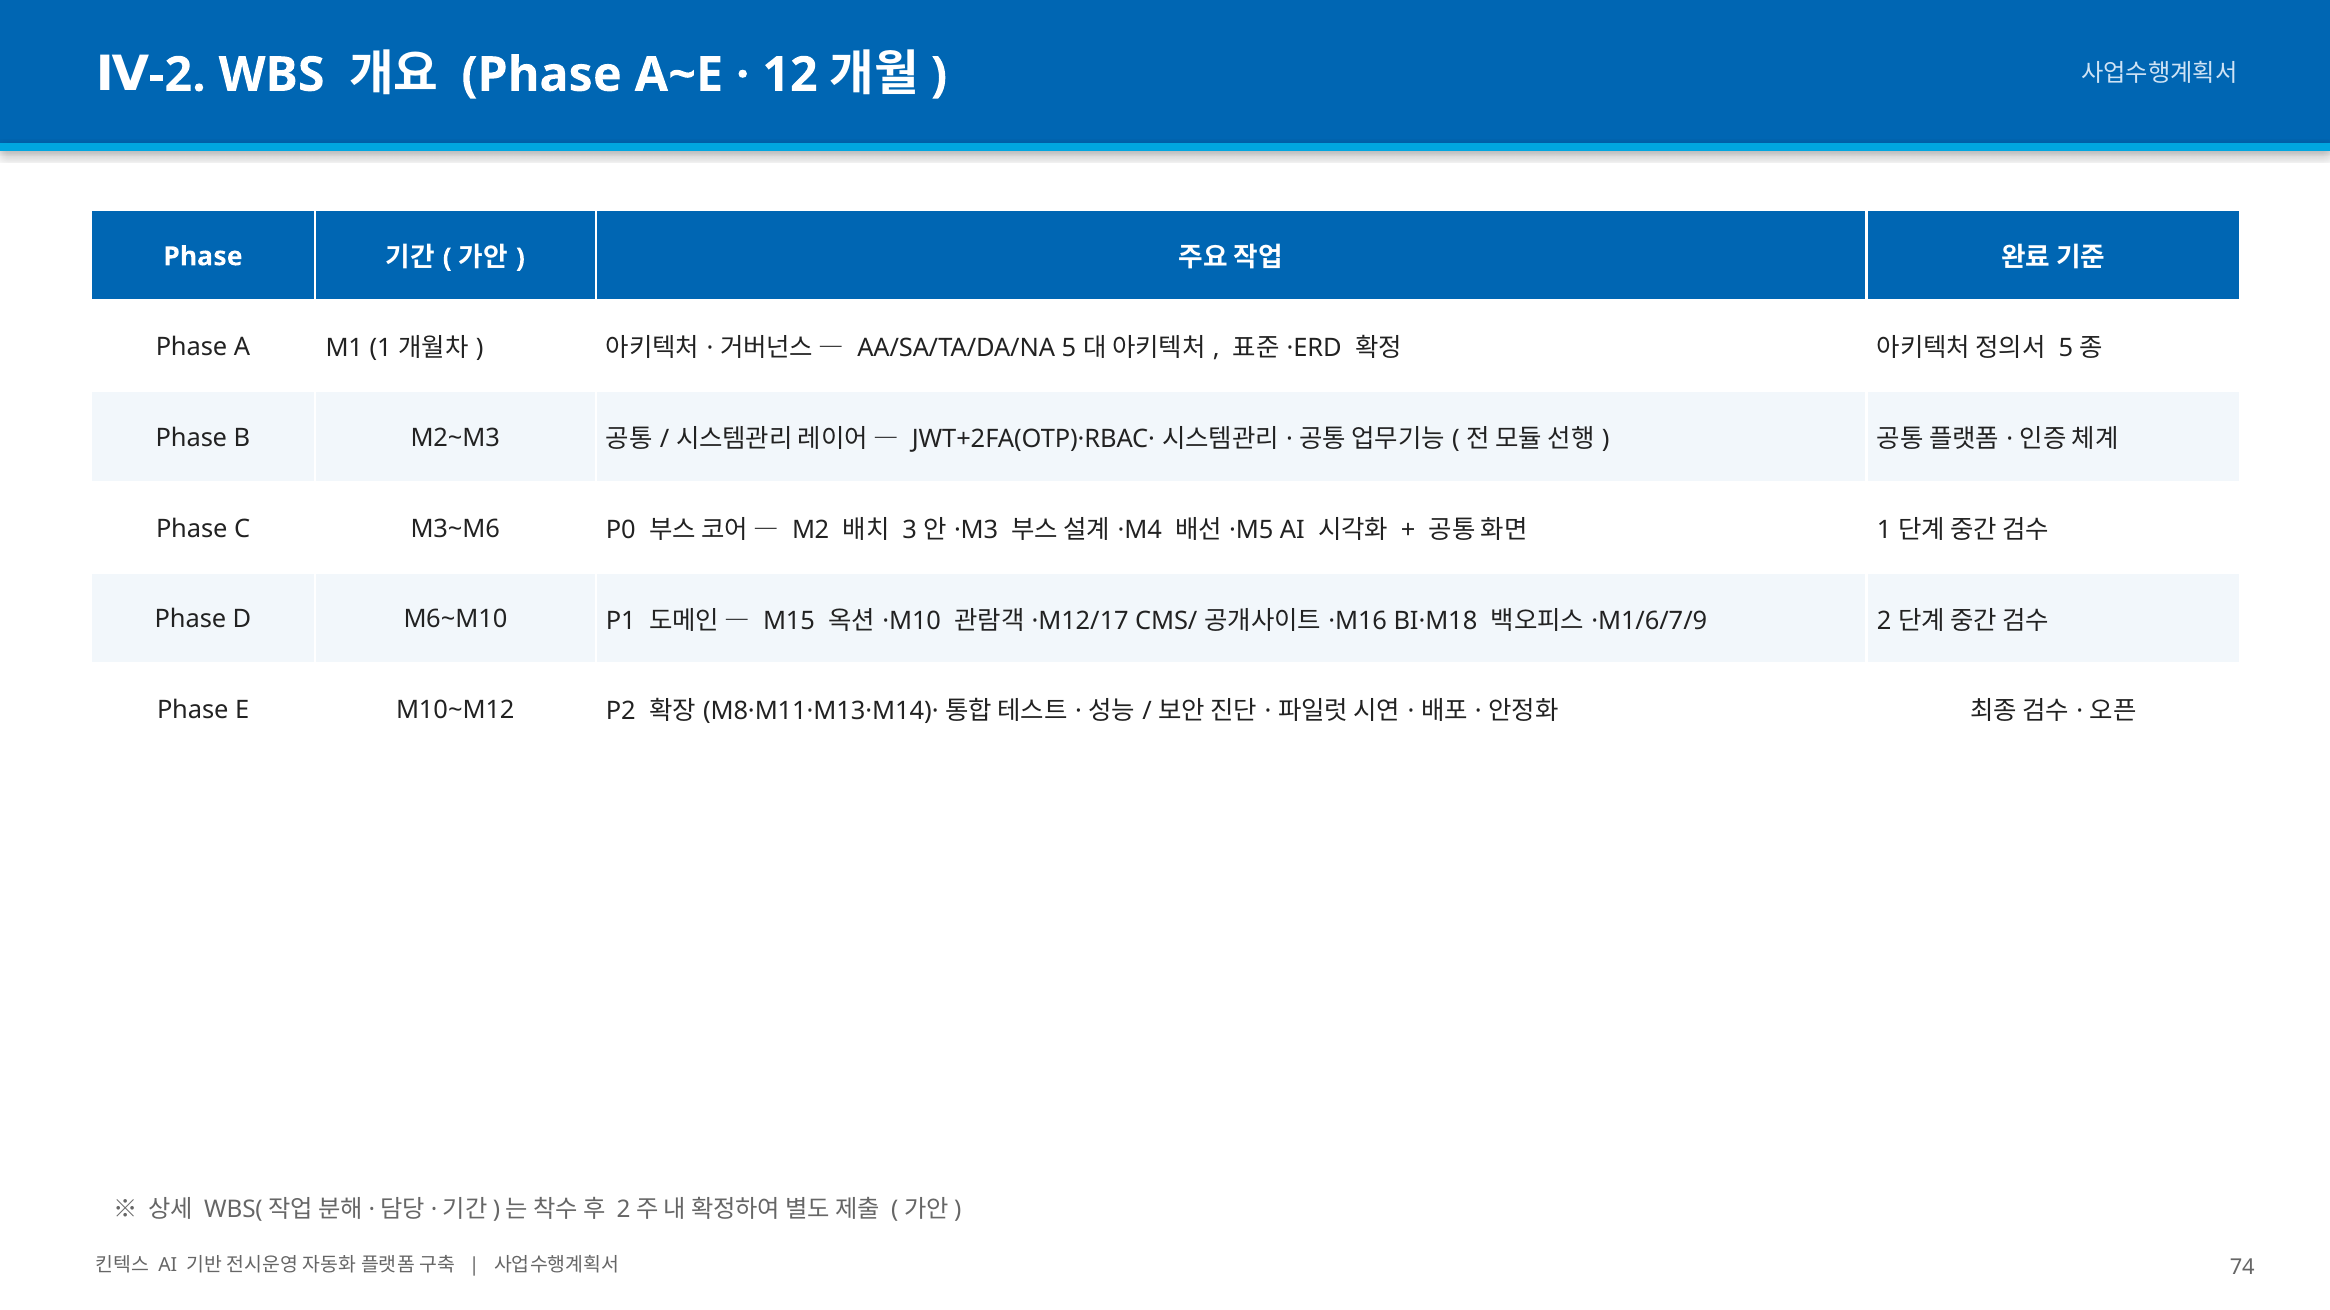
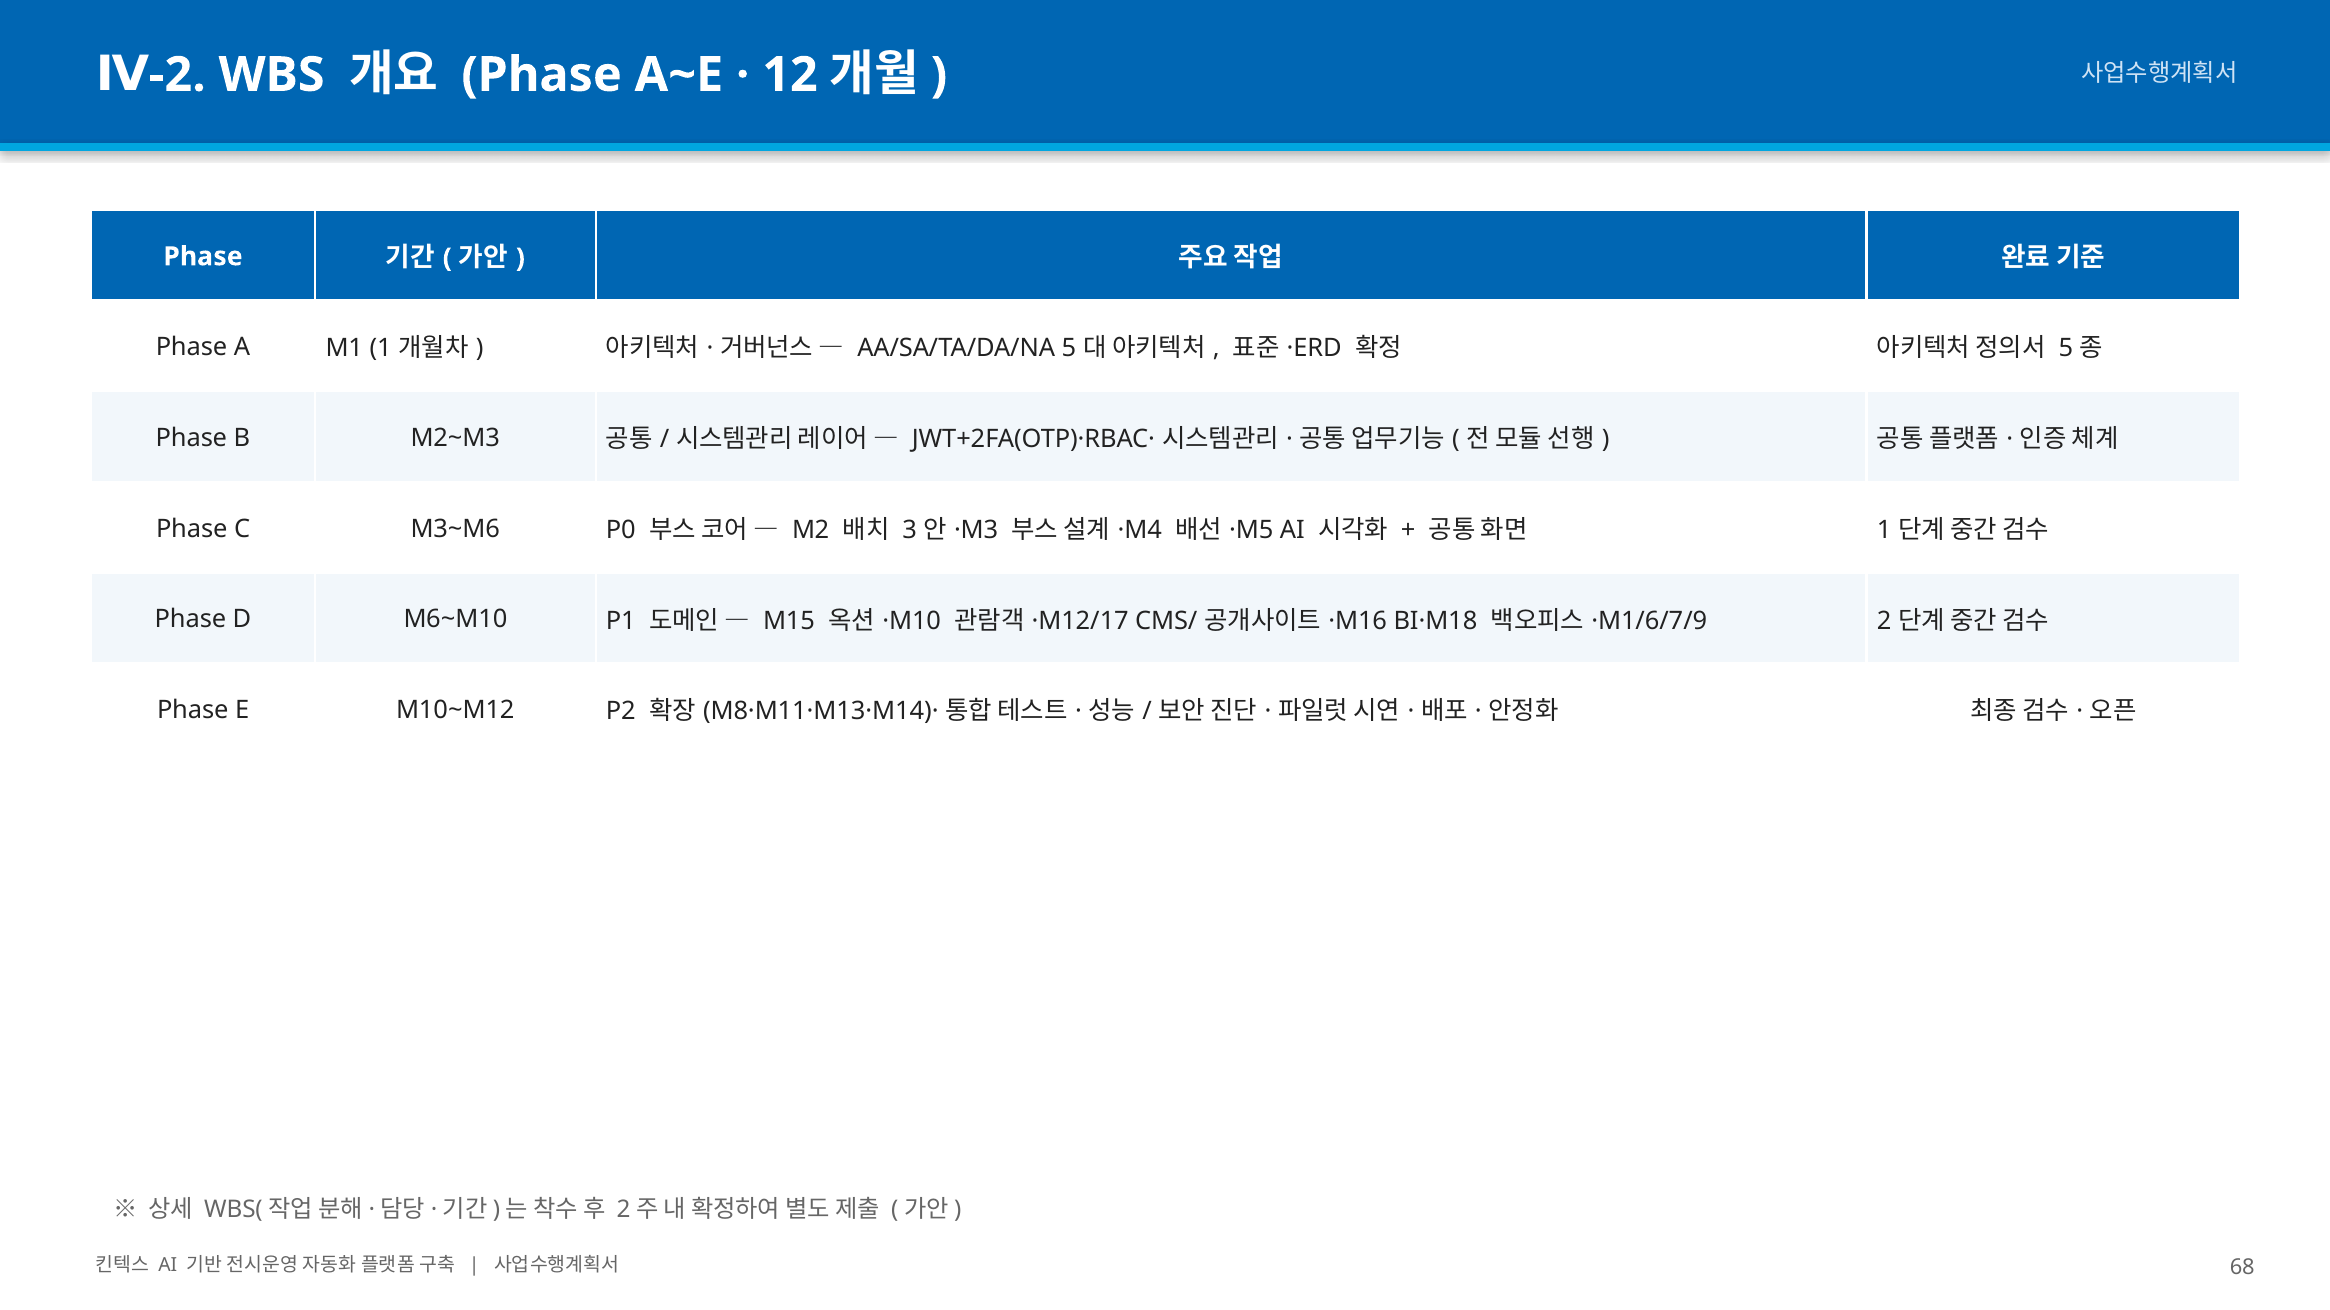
74: 74 -> 68
